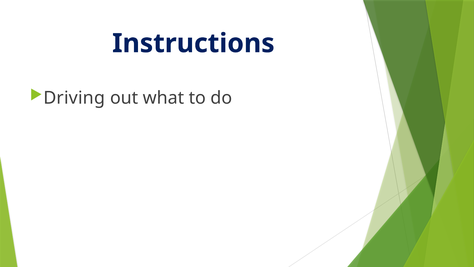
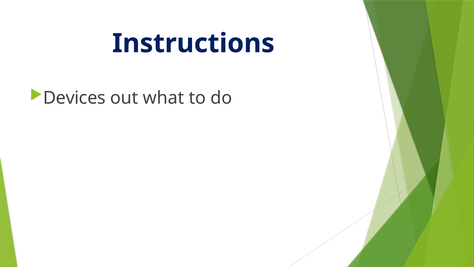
Driving: Driving -> Devices
